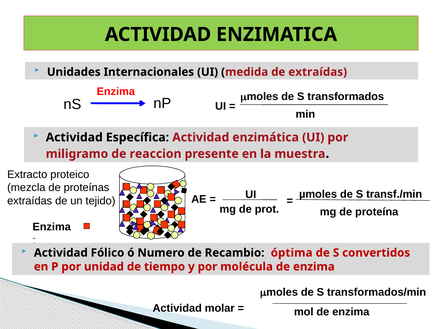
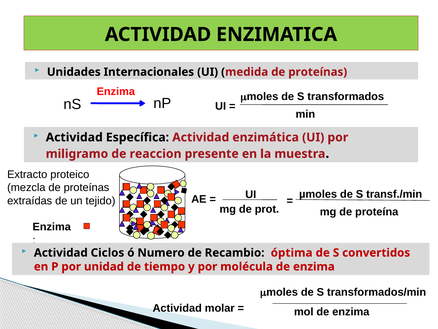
medida de extraídas: extraídas -> proteínas
Fólico: Fólico -> Ciclos
